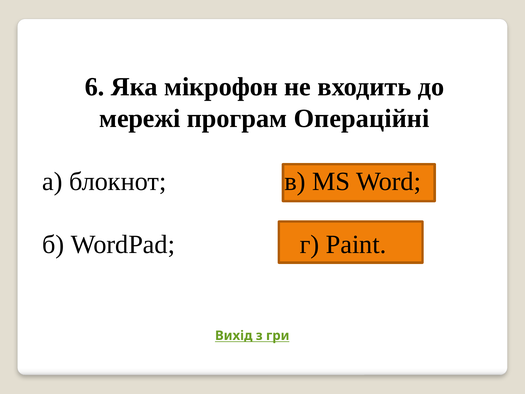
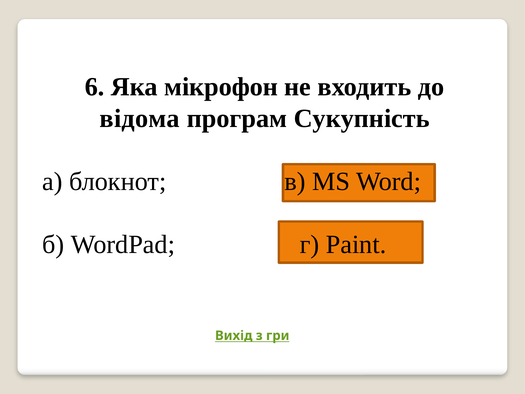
мережі: мережі -> відома
Операційні: Операційні -> Сукупність
